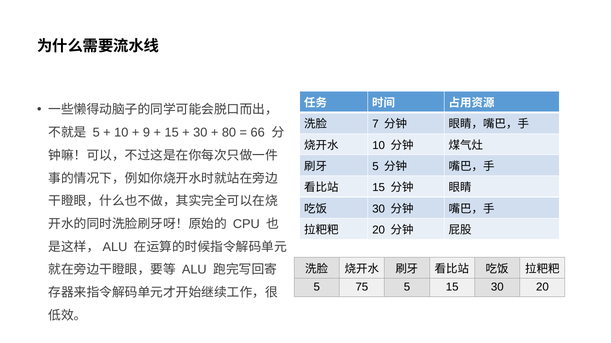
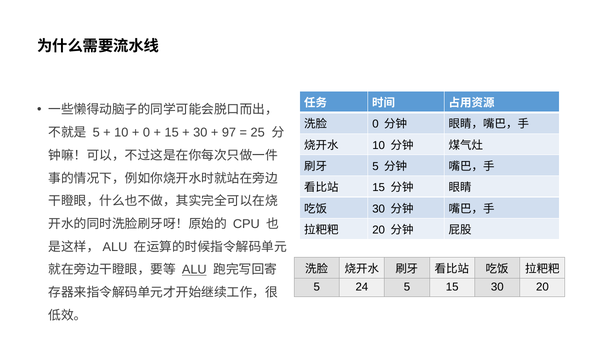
7 at (375, 124): 7 -> 0
9 at (146, 133): 9 -> 0
80: 80 -> 97
66: 66 -> 25
ALU underline: none -> present
75: 75 -> 24
